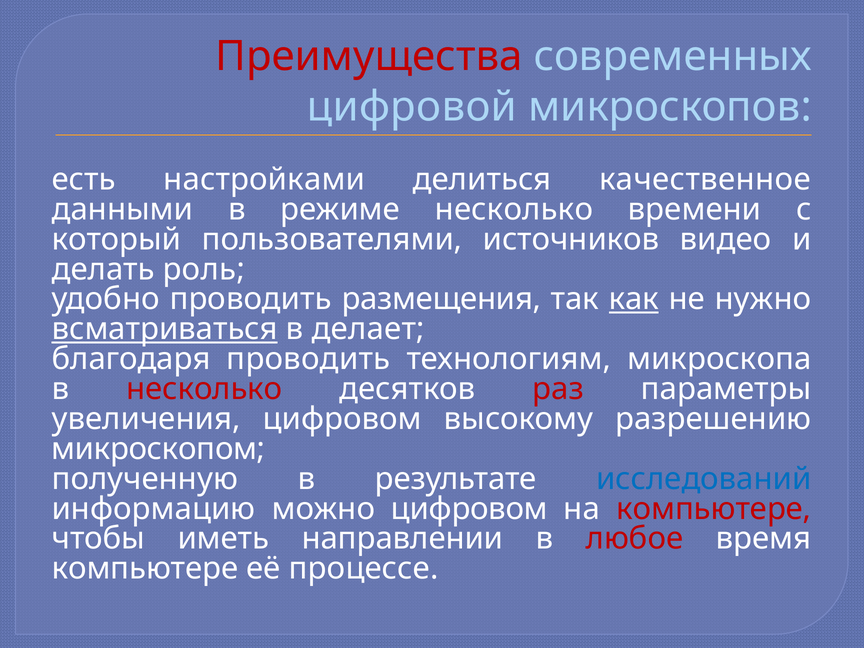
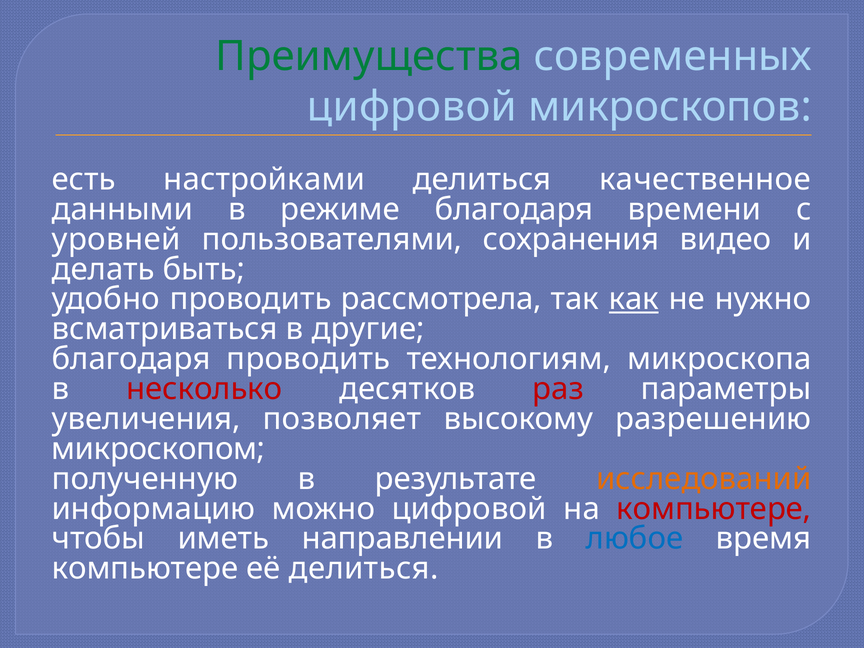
Преимущества colour: red -> green
режиме несколько: несколько -> благодаря
который: который -> уровней
источников: источников -> сохранения
роль: роль -> быть
размещения: размещения -> рассмотрела
всматриваться underline: present -> none
делает: делает -> другие
увеличения цифровом: цифровом -> позволяет
исследований colour: blue -> orange
можно цифровом: цифровом -> цифровой
любое colour: red -> blue
её процессе: процессе -> делиться
